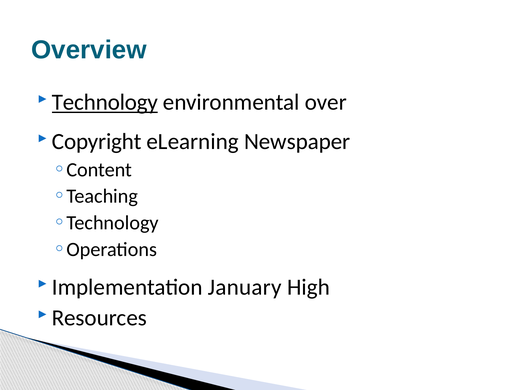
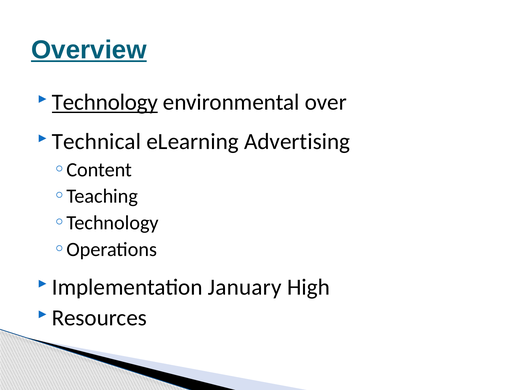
Overview underline: none -> present
Copyright: Copyright -> Technical
Newspaper: Newspaper -> Advertising
